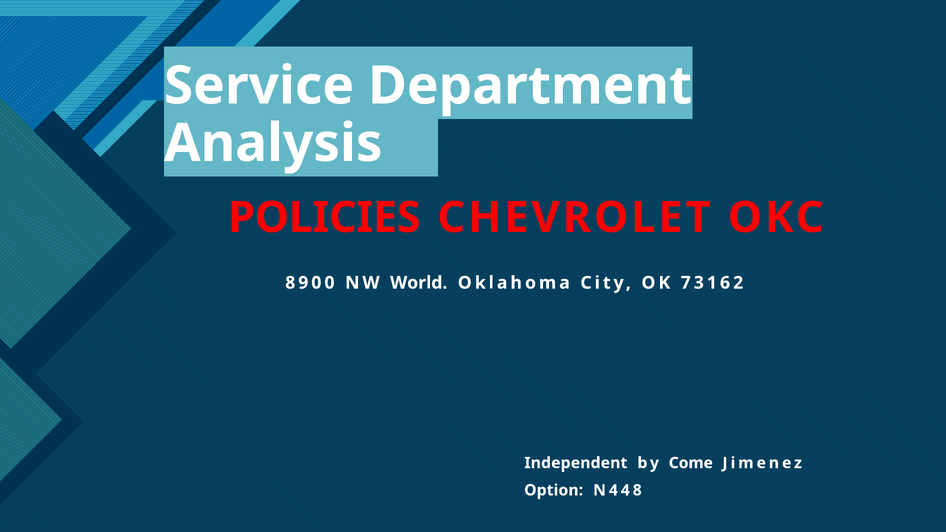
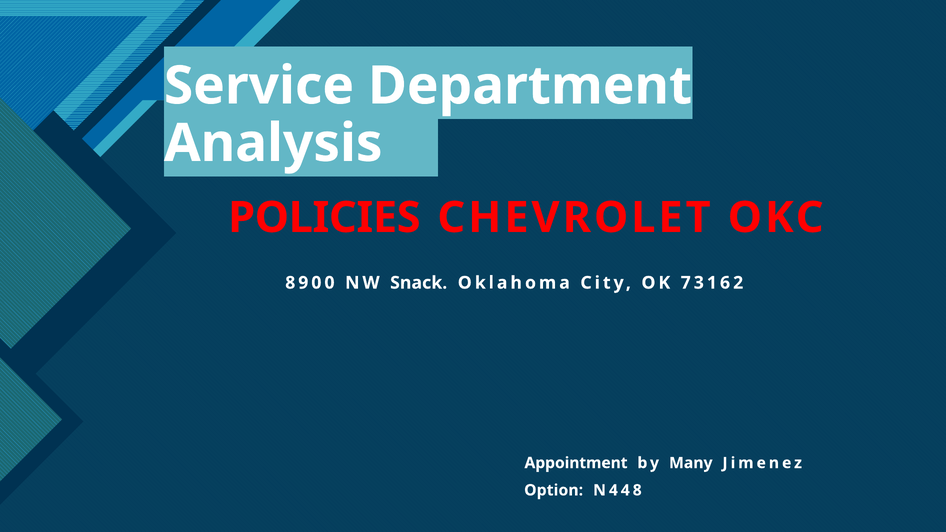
World: World -> Snack
Independent: Independent -> Appointment
Come: Come -> Many
